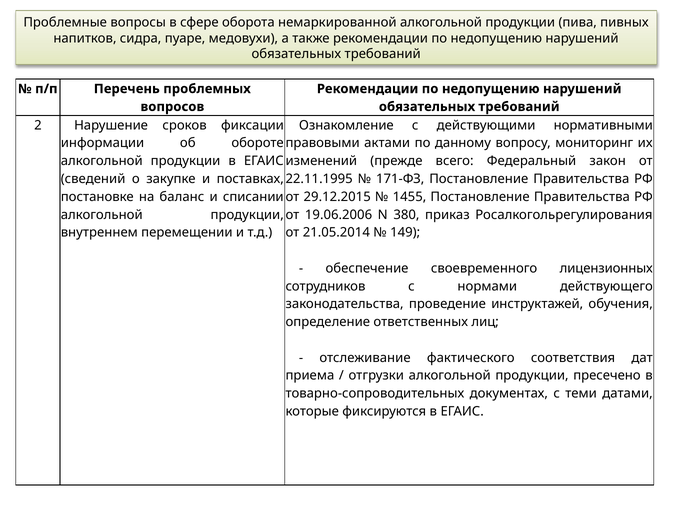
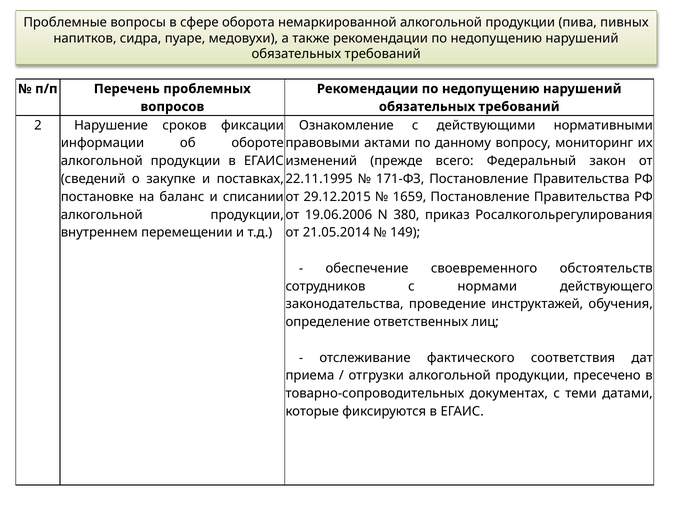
1455: 1455 -> 1659
лицензионных: лицензионных -> обстоятельств
